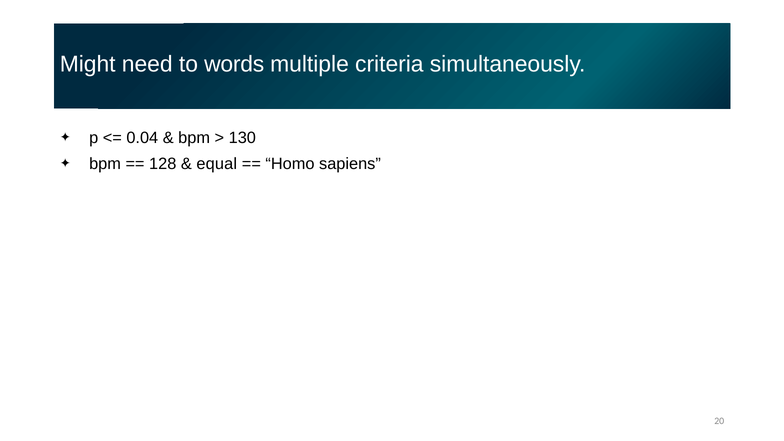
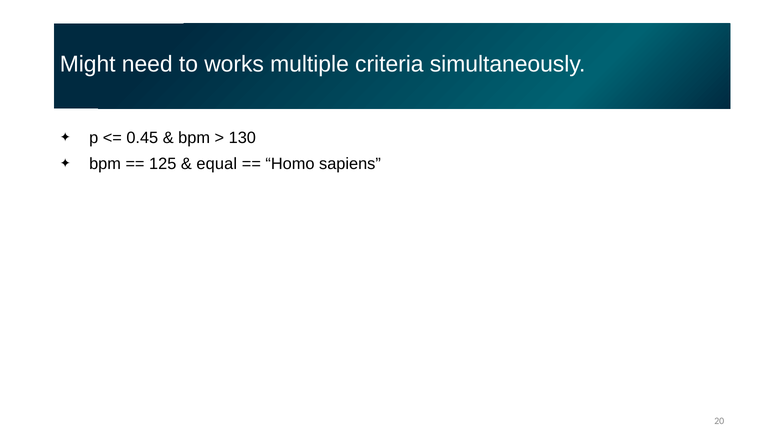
words: words -> works
0.04: 0.04 -> 0.45
128: 128 -> 125
